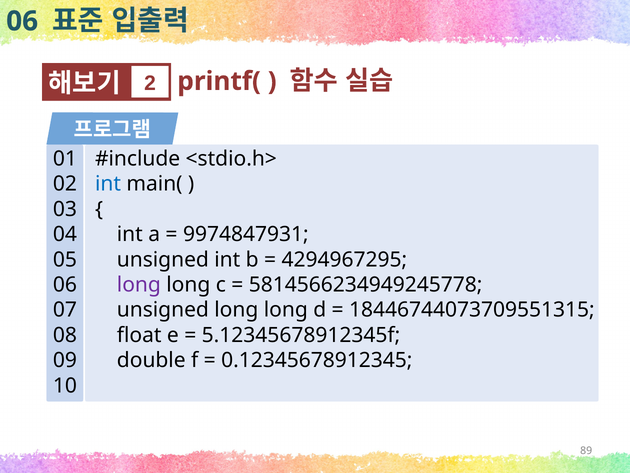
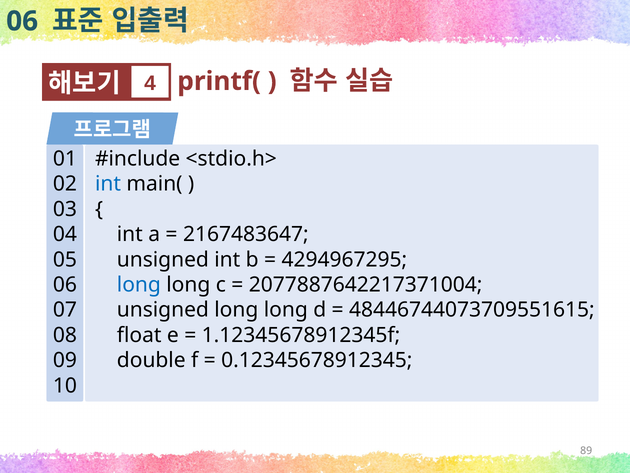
2: 2 -> 4
9974847931: 9974847931 -> 2167483647
long at (139, 285) colour: purple -> blue
5814566234949245778: 5814566234949245778 -> 2077887642217371004
18446744073709551315: 18446744073709551315 -> 48446744073709551615
5.12345678912345f: 5.12345678912345f -> 1.12345678912345f
